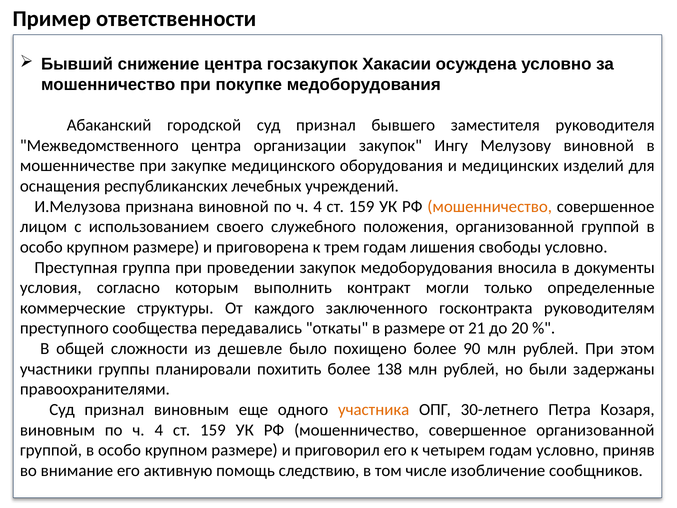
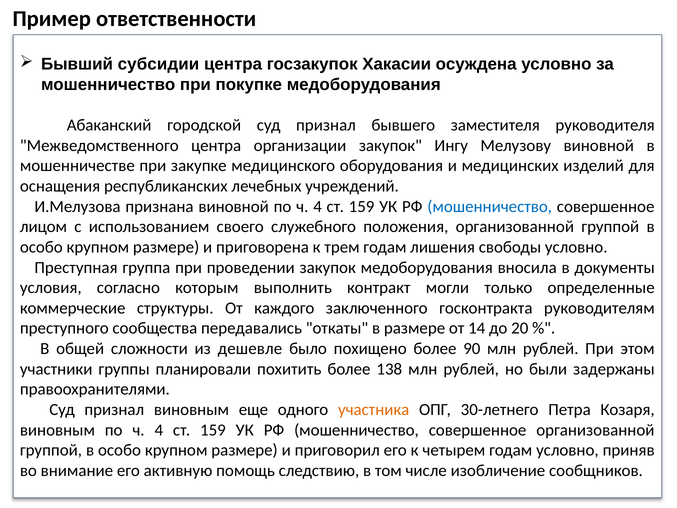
снижение: снижение -> субсидии
мошенничество at (490, 206) colour: orange -> blue
21: 21 -> 14
